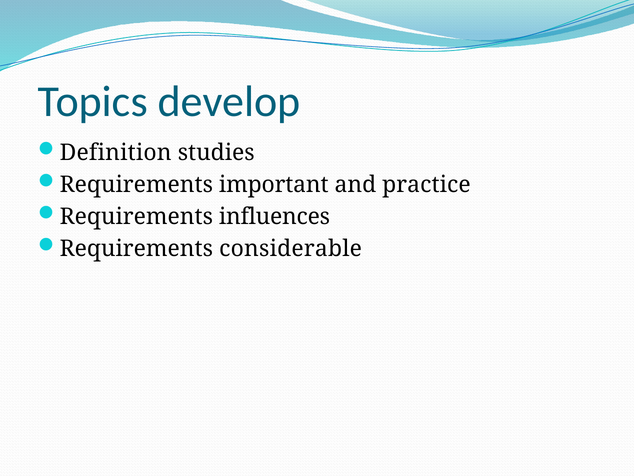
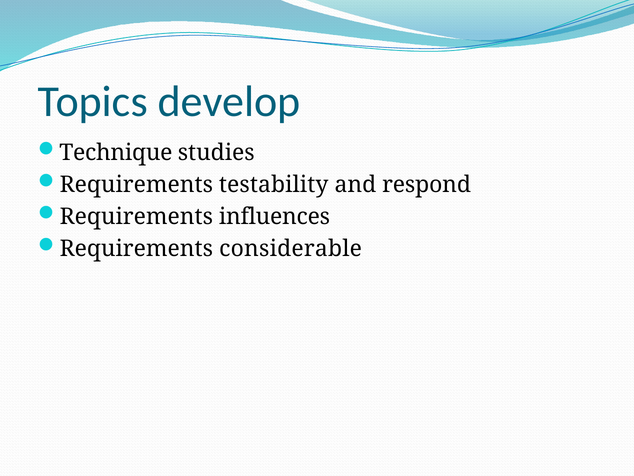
Definition: Definition -> Technique
important: important -> testability
practice: practice -> respond
